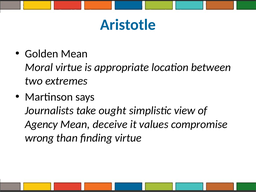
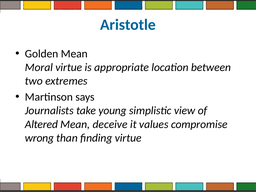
ought: ought -> young
Agency: Agency -> Altered
